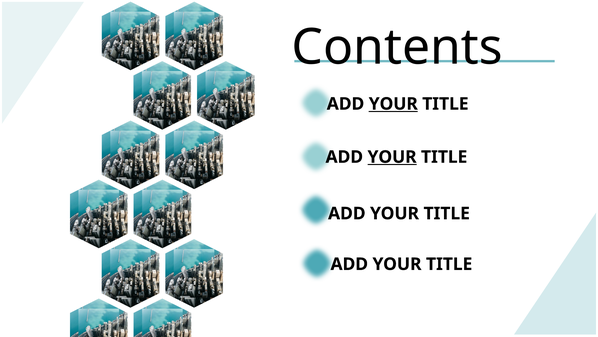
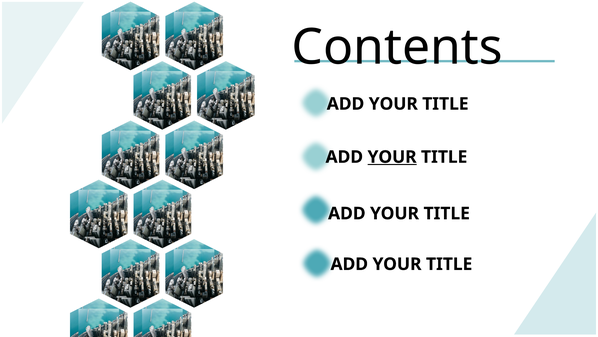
YOUR at (393, 104) underline: present -> none
